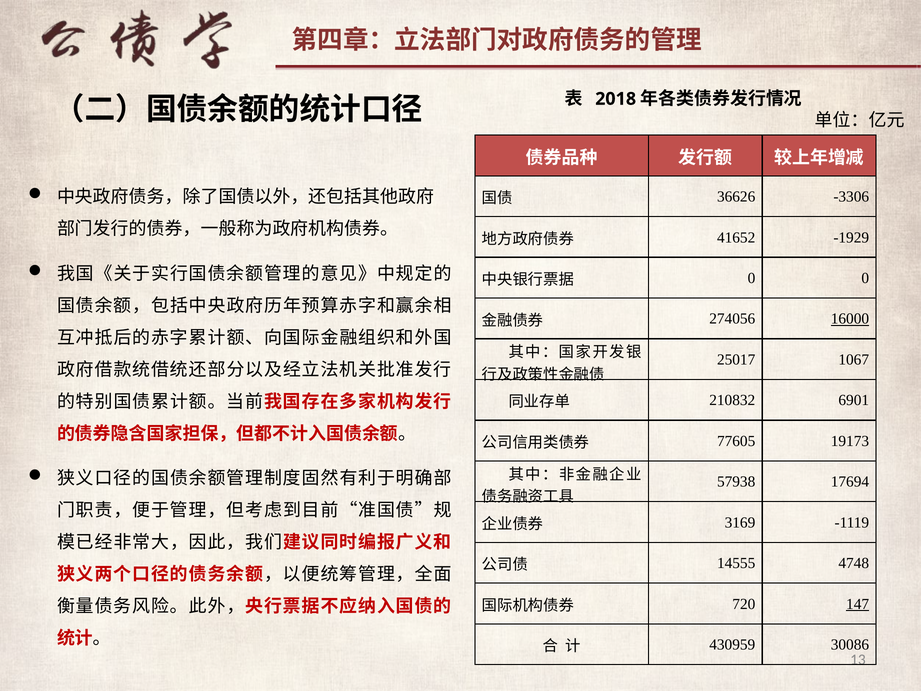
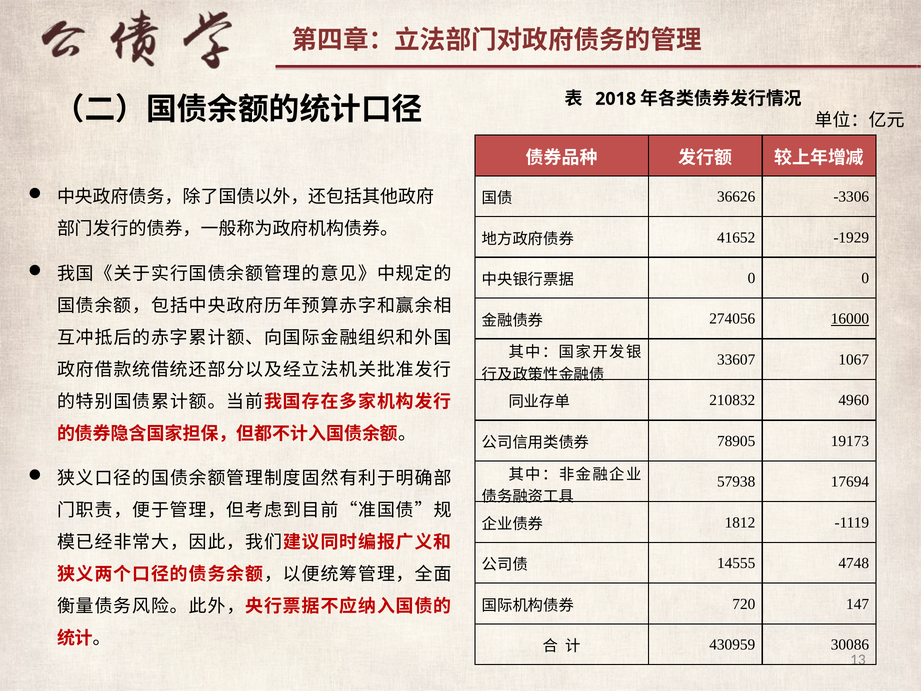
25017: 25017 -> 33607
6901: 6901 -> 4960
77605: 77605 -> 78905
3169: 3169 -> 1812
147 underline: present -> none
